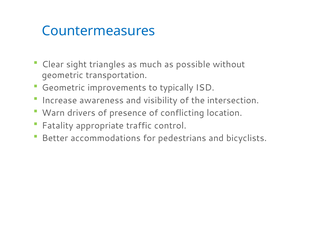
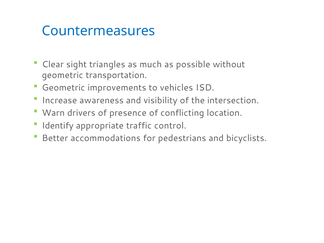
typically: typically -> vehicles
Fatality: Fatality -> Identify
